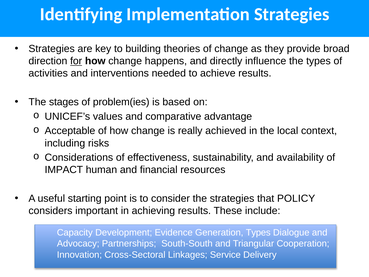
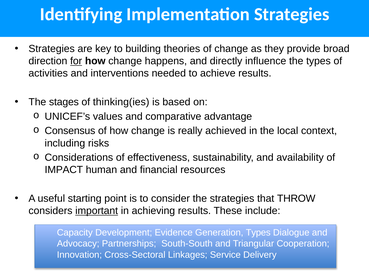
problem(ies: problem(ies -> thinking(ies
Acceptable: Acceptable -> Consensus
POLICY: POLICY -> THROW
important underline: none -> present
